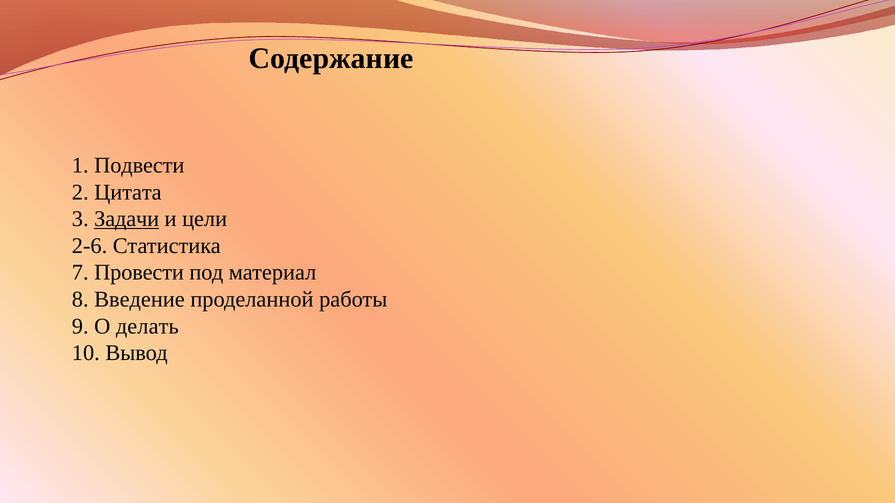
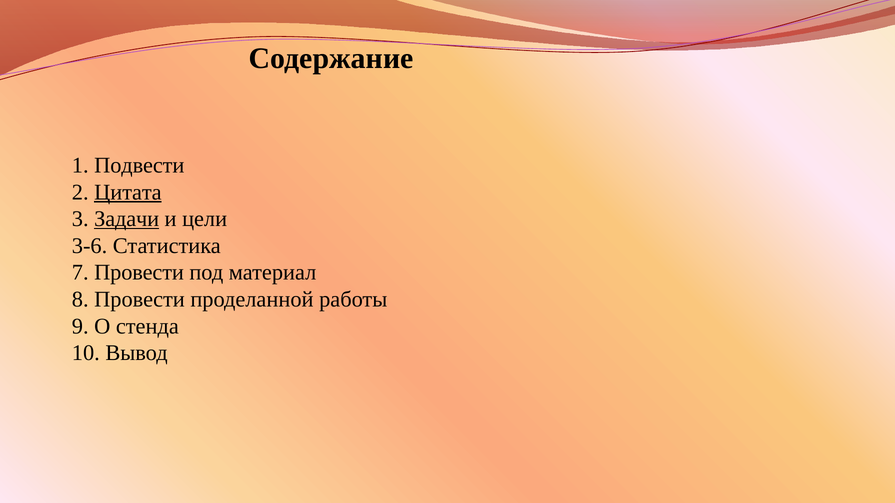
Цитата underline: none -> present
2-6: 2-6 -> 3-6
8 Введение: Введение -> Провести
делать: делать -> стенда
